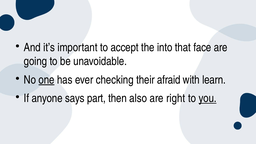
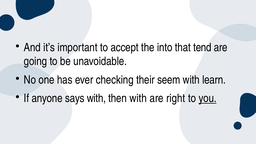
face: face -> tend
one underline: present -> none
afraid: afraid -> seem
says part: part -> with
then also: also -> with
